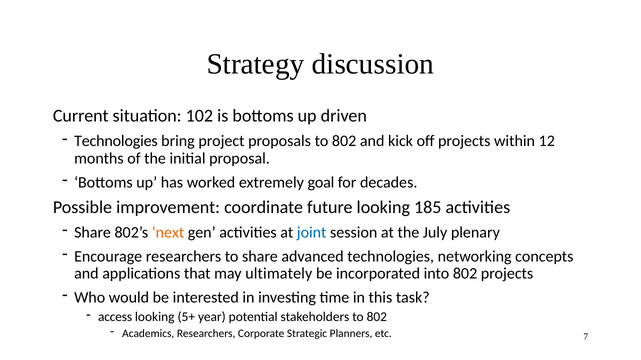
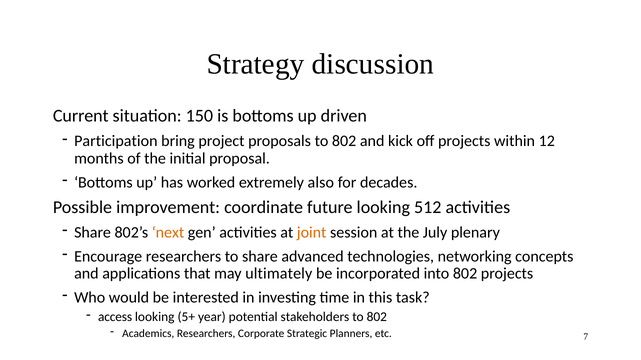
102: 102 -> 150
Technologies at (116, 141): Technologies -> Participation
goal: goal -> also
185: 185 -> 512
joint colour: blue -> orange
